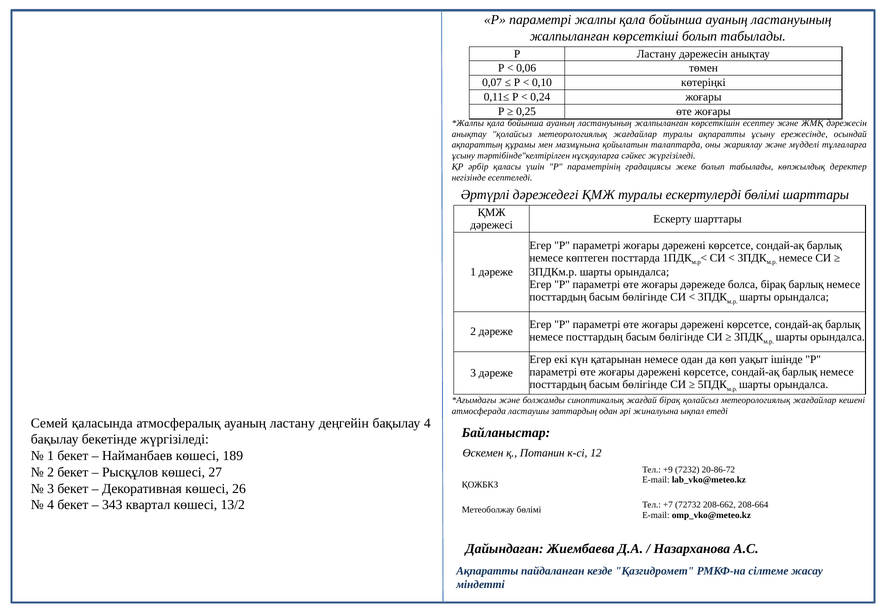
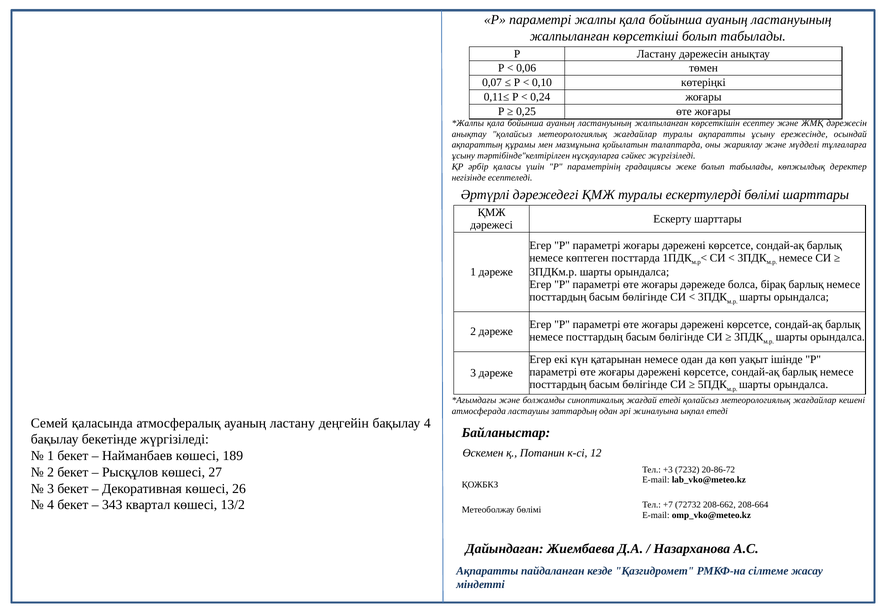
жағдай бірақ: бірақ -> етеді
+9: +9 -> +3
